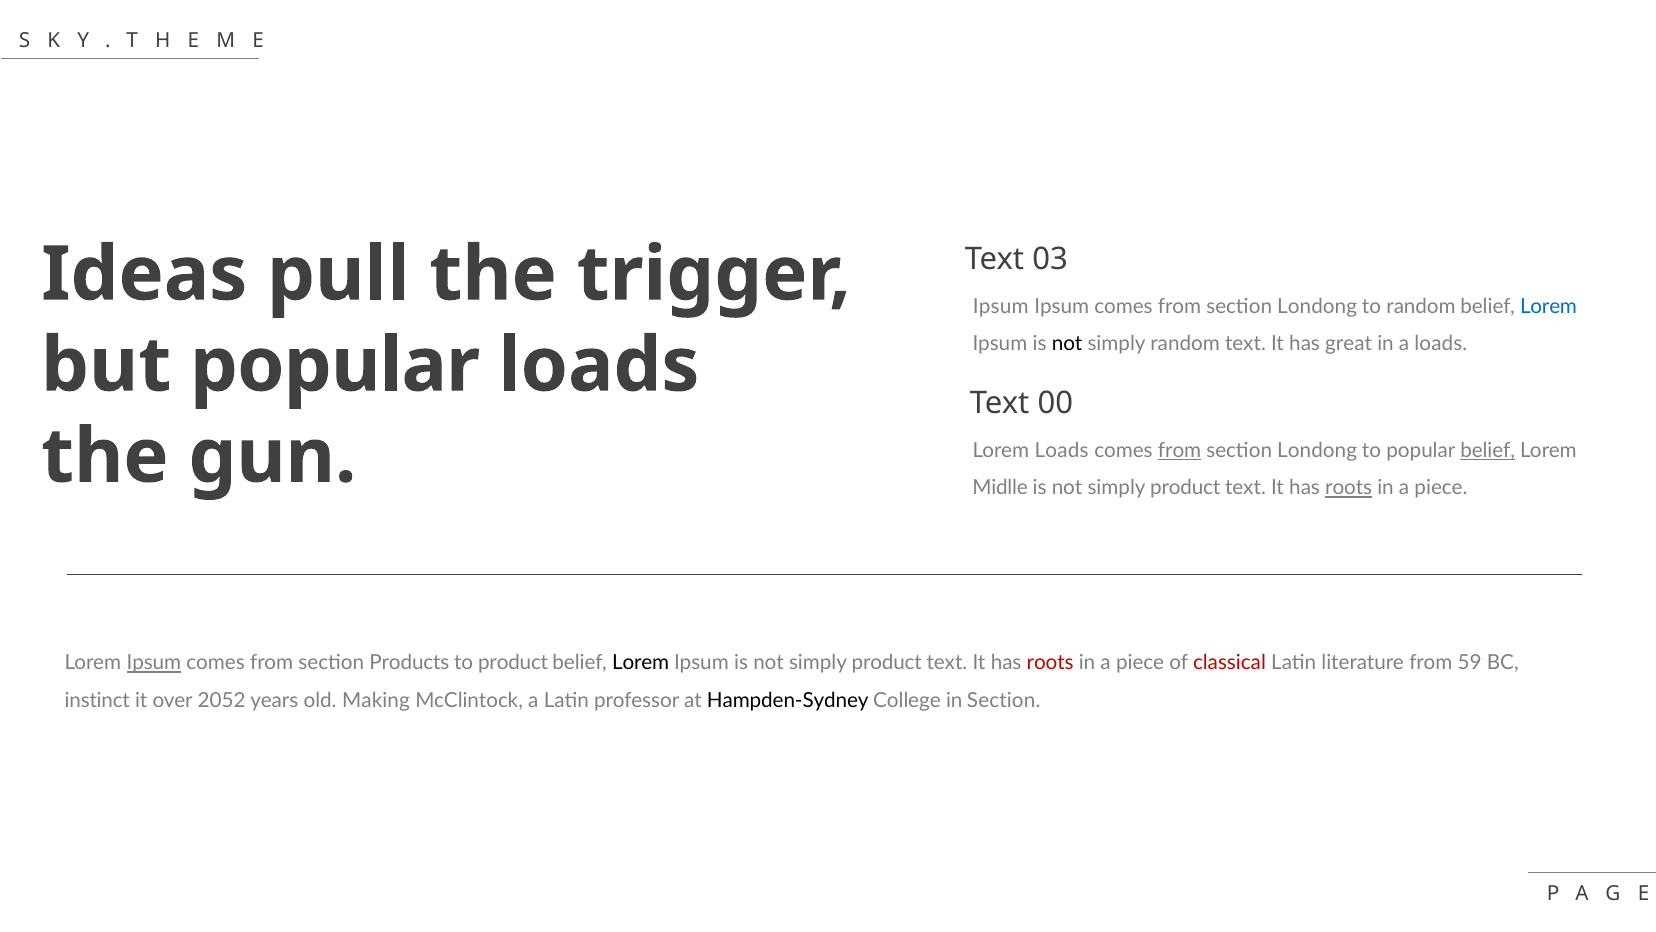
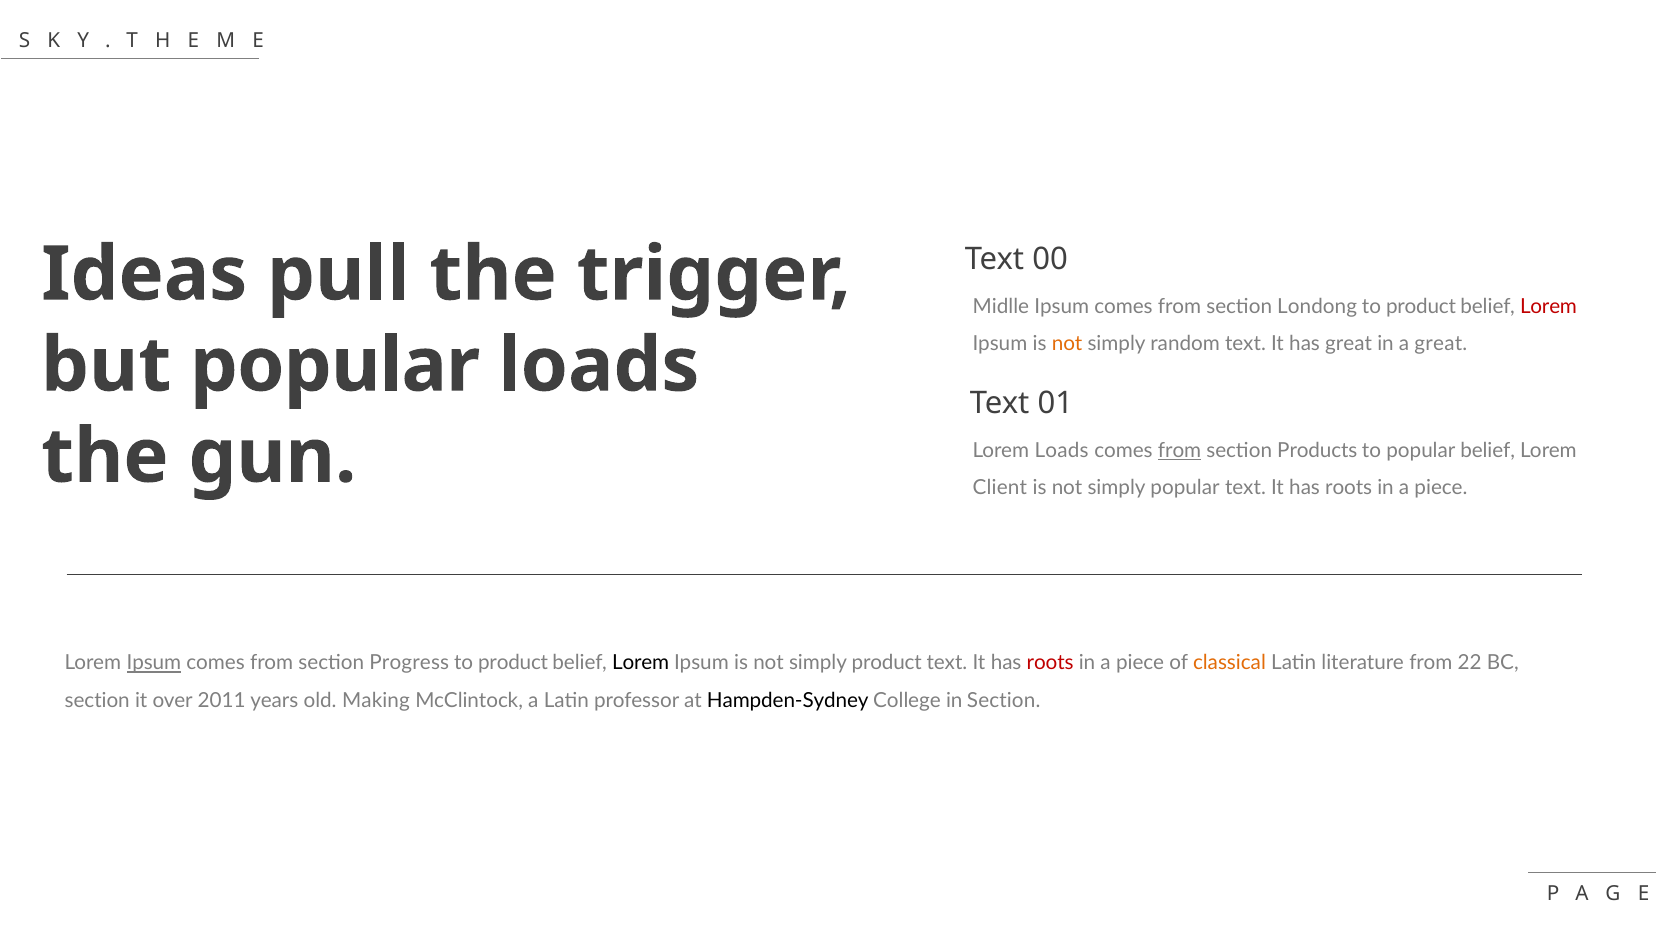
03: 03 -> 00
Ipsum at (1001, 307): Ipsum -> Midlle
random at (1421, 307): random -> product
Lorem at (1549, 307) colour: blue -> red
not at (1067, 344) colour: black -> orange
a loads: loads -> great
00: 00 -> 01
Londong at (1317, 450): Londong -> Products
belief at (1488, 450) underline: present -> none
Midlle: Midlle -> Client
product at (1185, 488): product -> popular
roots at (1349, 488) underline: present -> none
Products: Products -> Progress
classical colour: red -> orange
59: 59 -> 22
instinct at (97, 700): instinct -> section
2052: 2052 -> 2011
